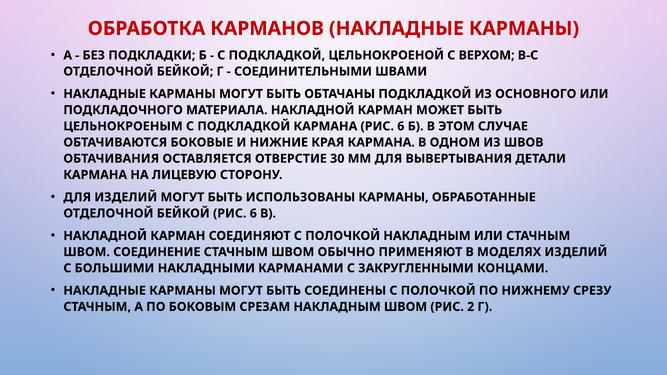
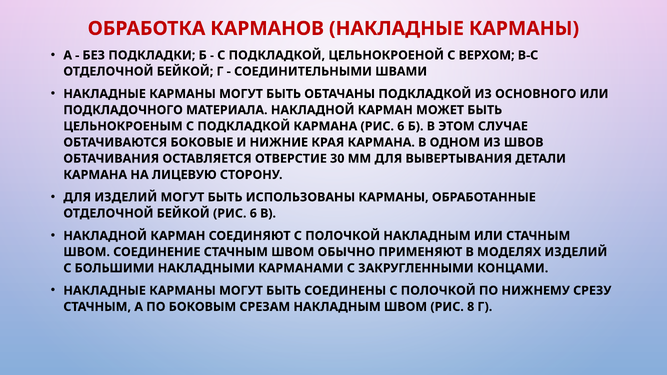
2: 2 -> 8
